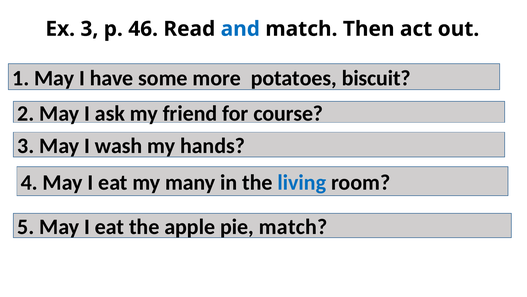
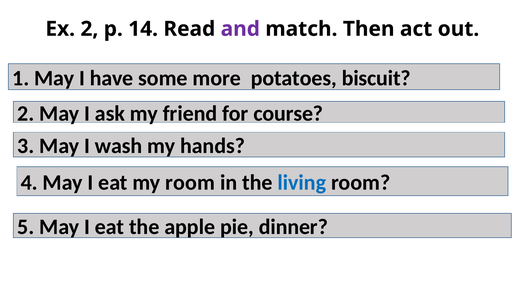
Ex 3: 3 -> 2
46: 46 -> 14
and colour: blue -> purple
my many: many -> room
pie match: match -> dinner
